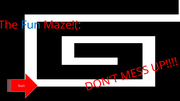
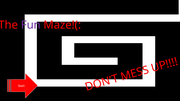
Fun colour: blue -> purple
